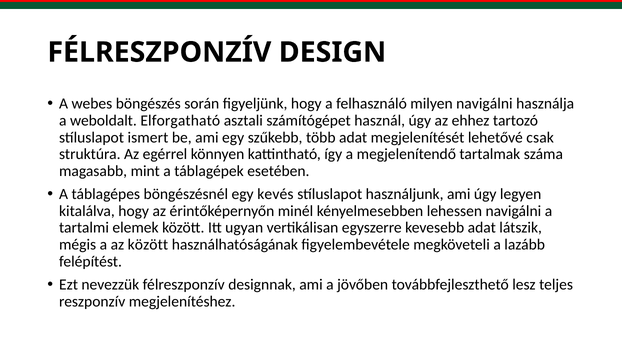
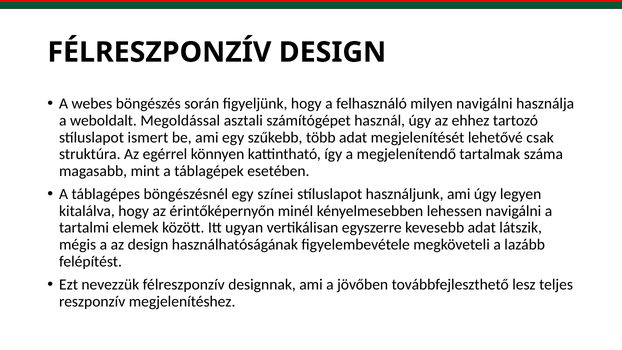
Elforgatható: Elforgatható -> Megoldással
kevés: kevés -> színei
az között: között -> design
